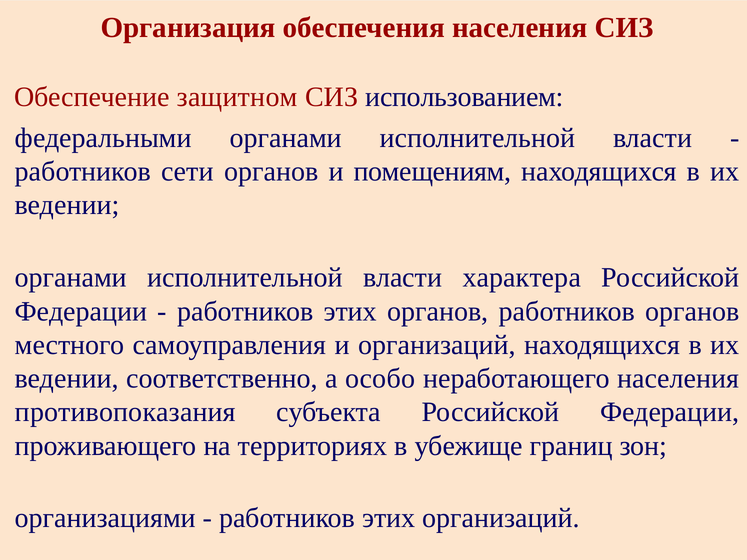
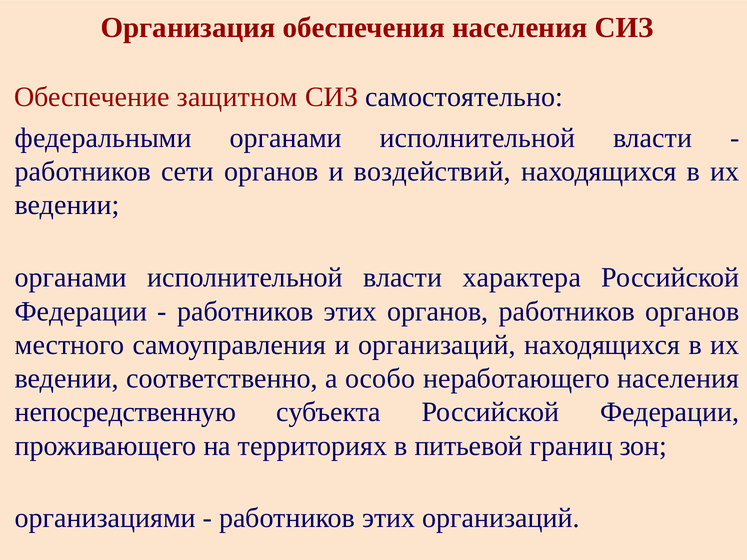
использованием: использованием -> самостоятельно
помещениям: помещениям -> воздействий
противопоказания: противопоказания -> непосредственную
убежище: убежище -> питьевой
